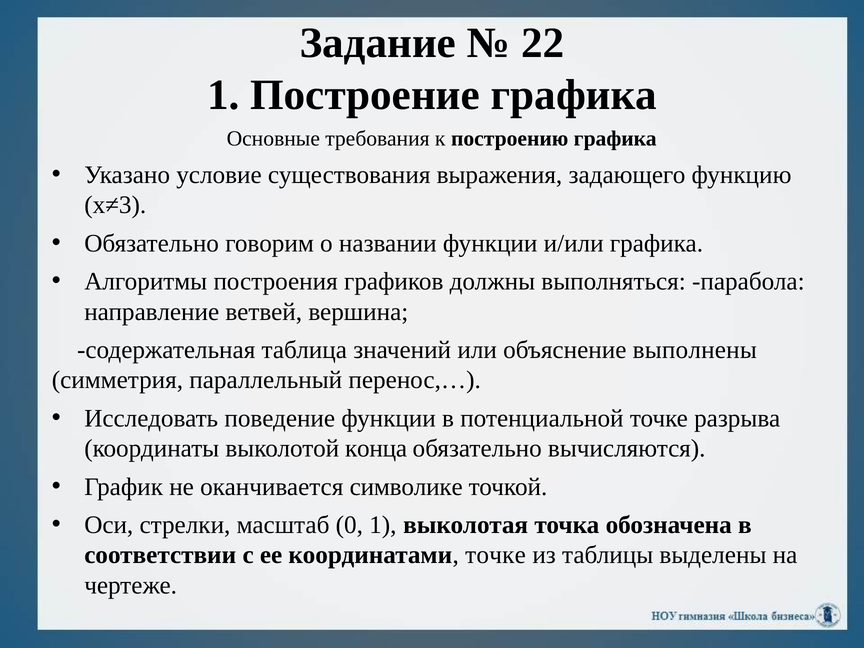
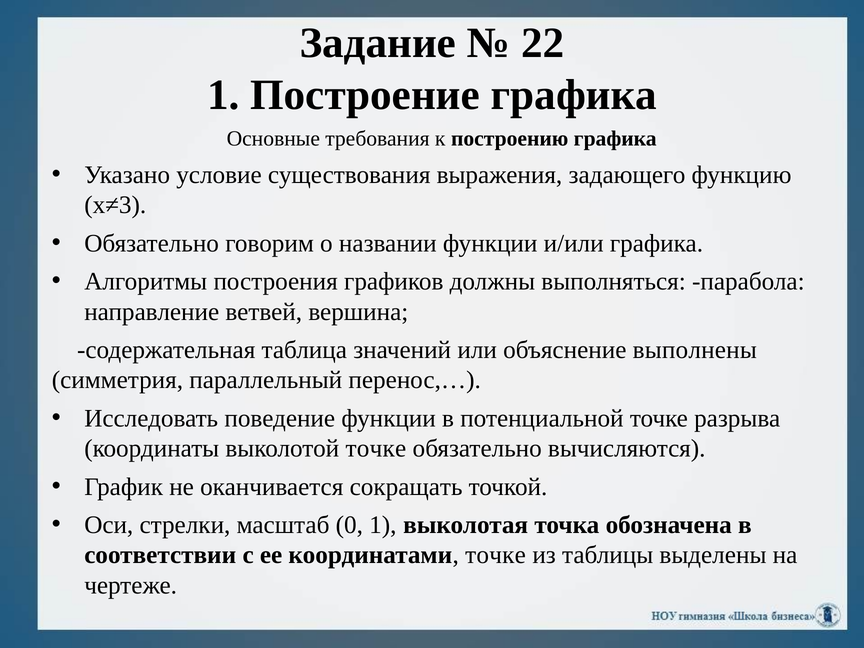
выколотой конца: конца -> точке
символике: символике -> сокращать
